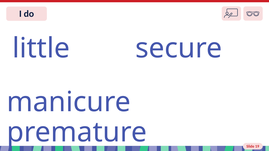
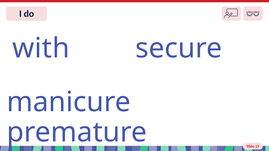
little: little -> with
